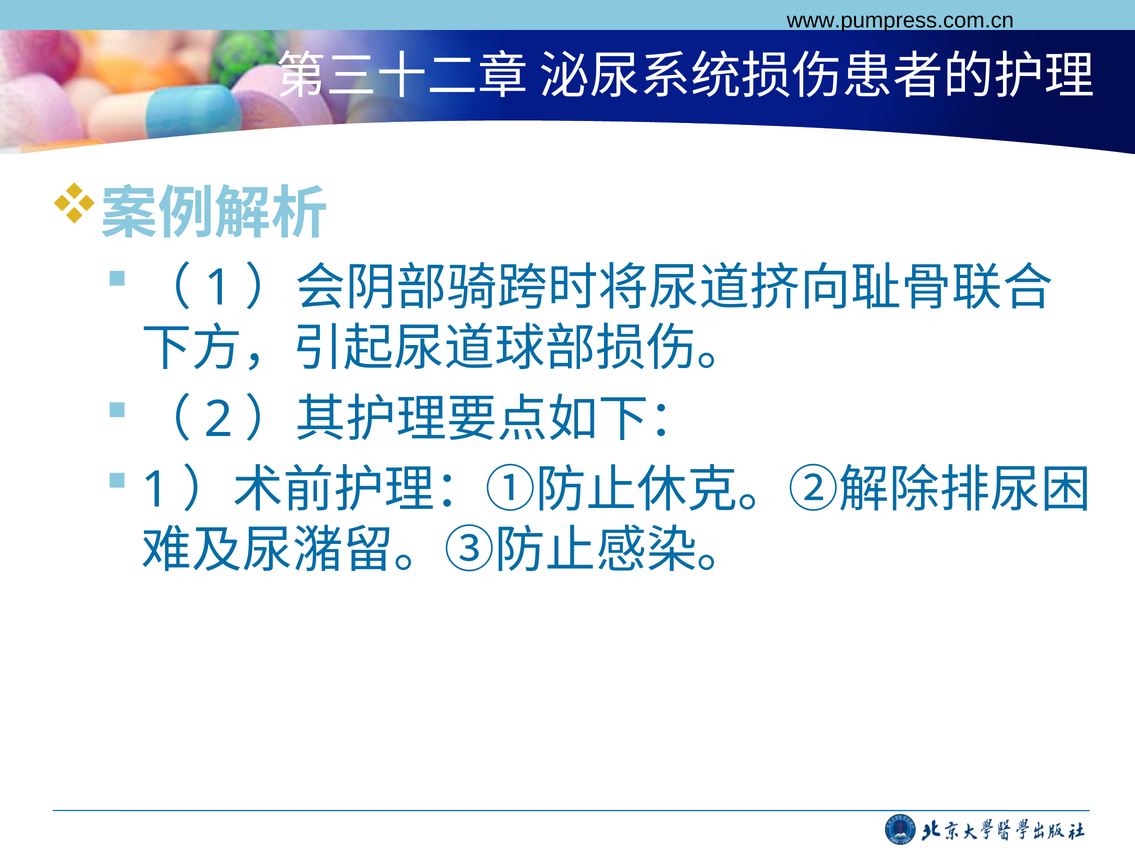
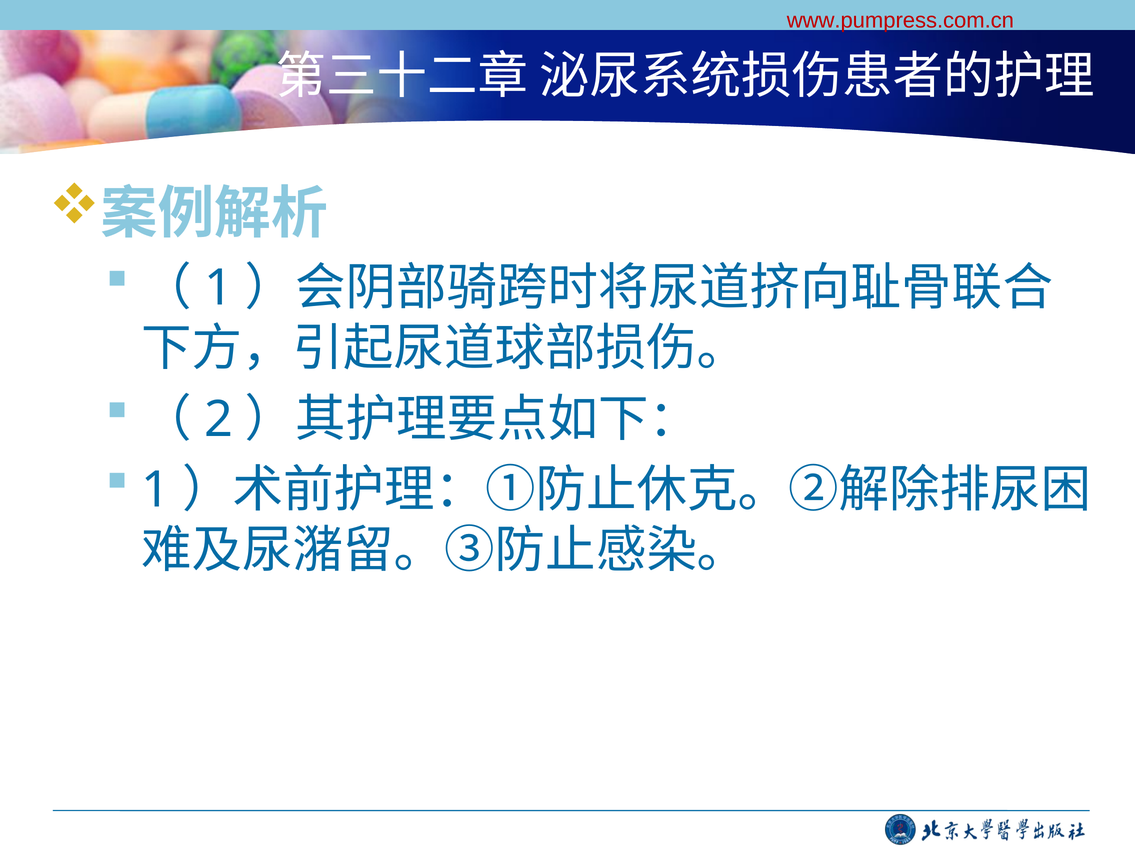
www.pumpress.com.cn colour: black -> red
